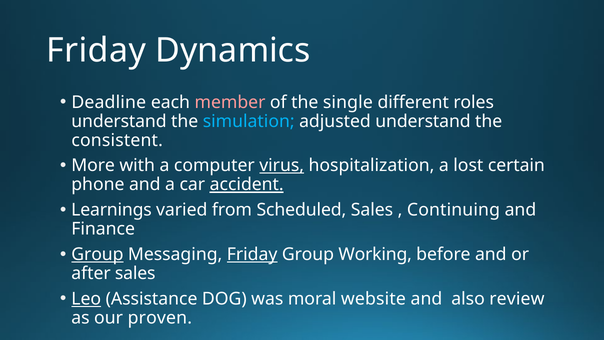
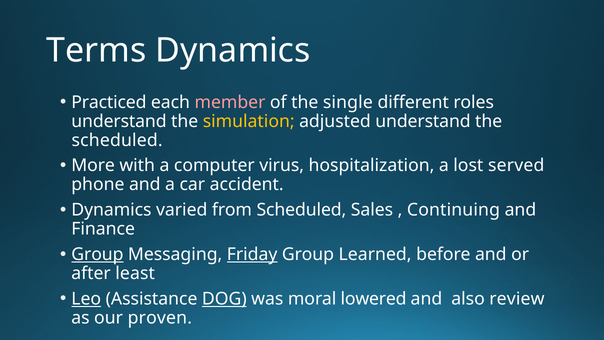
Friday at (96, 51): Friday -> Terms
Deadline: Deadline -> Practiced
simulation colour: light blue -> yellow
consistent at (117, 140): consistent -> scheduled
virus underline: present -> none
certain: certain -> served
accident underline: present -> none
Learnings at (112, 210): Learnings -> Dynamics
Working: Working -> Learned
after sales: sales -> least
DOG underline: none -> present
website: website -> lowered
